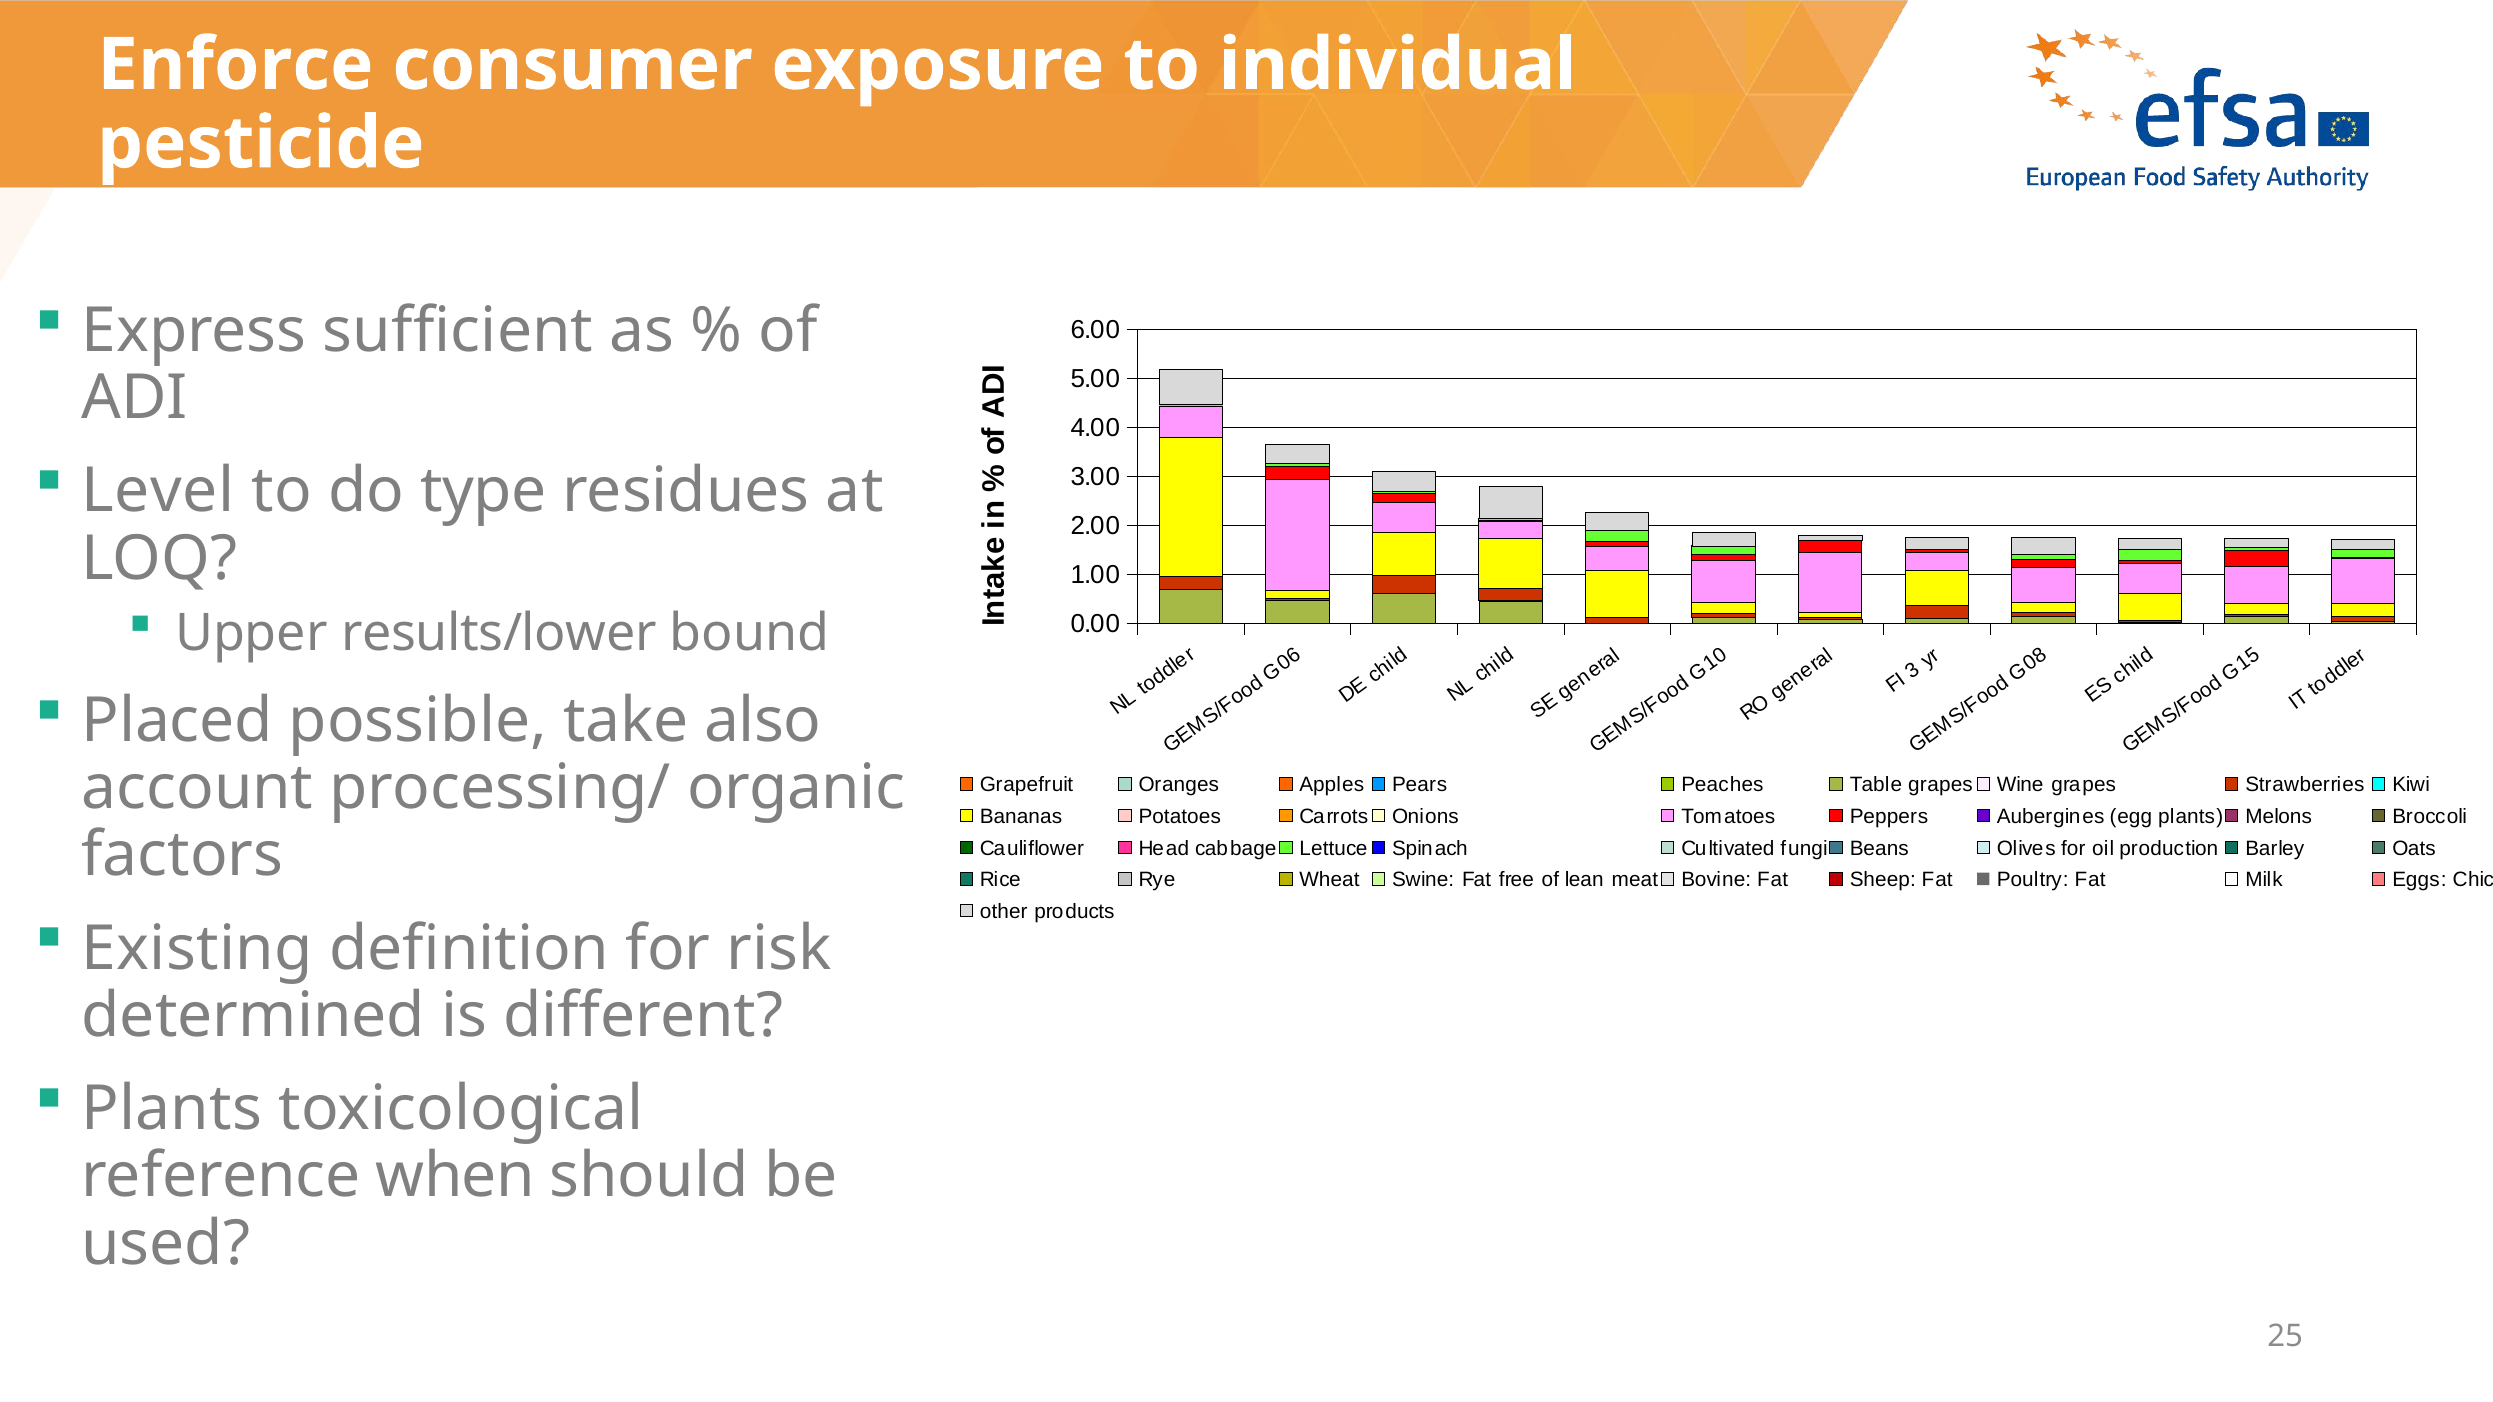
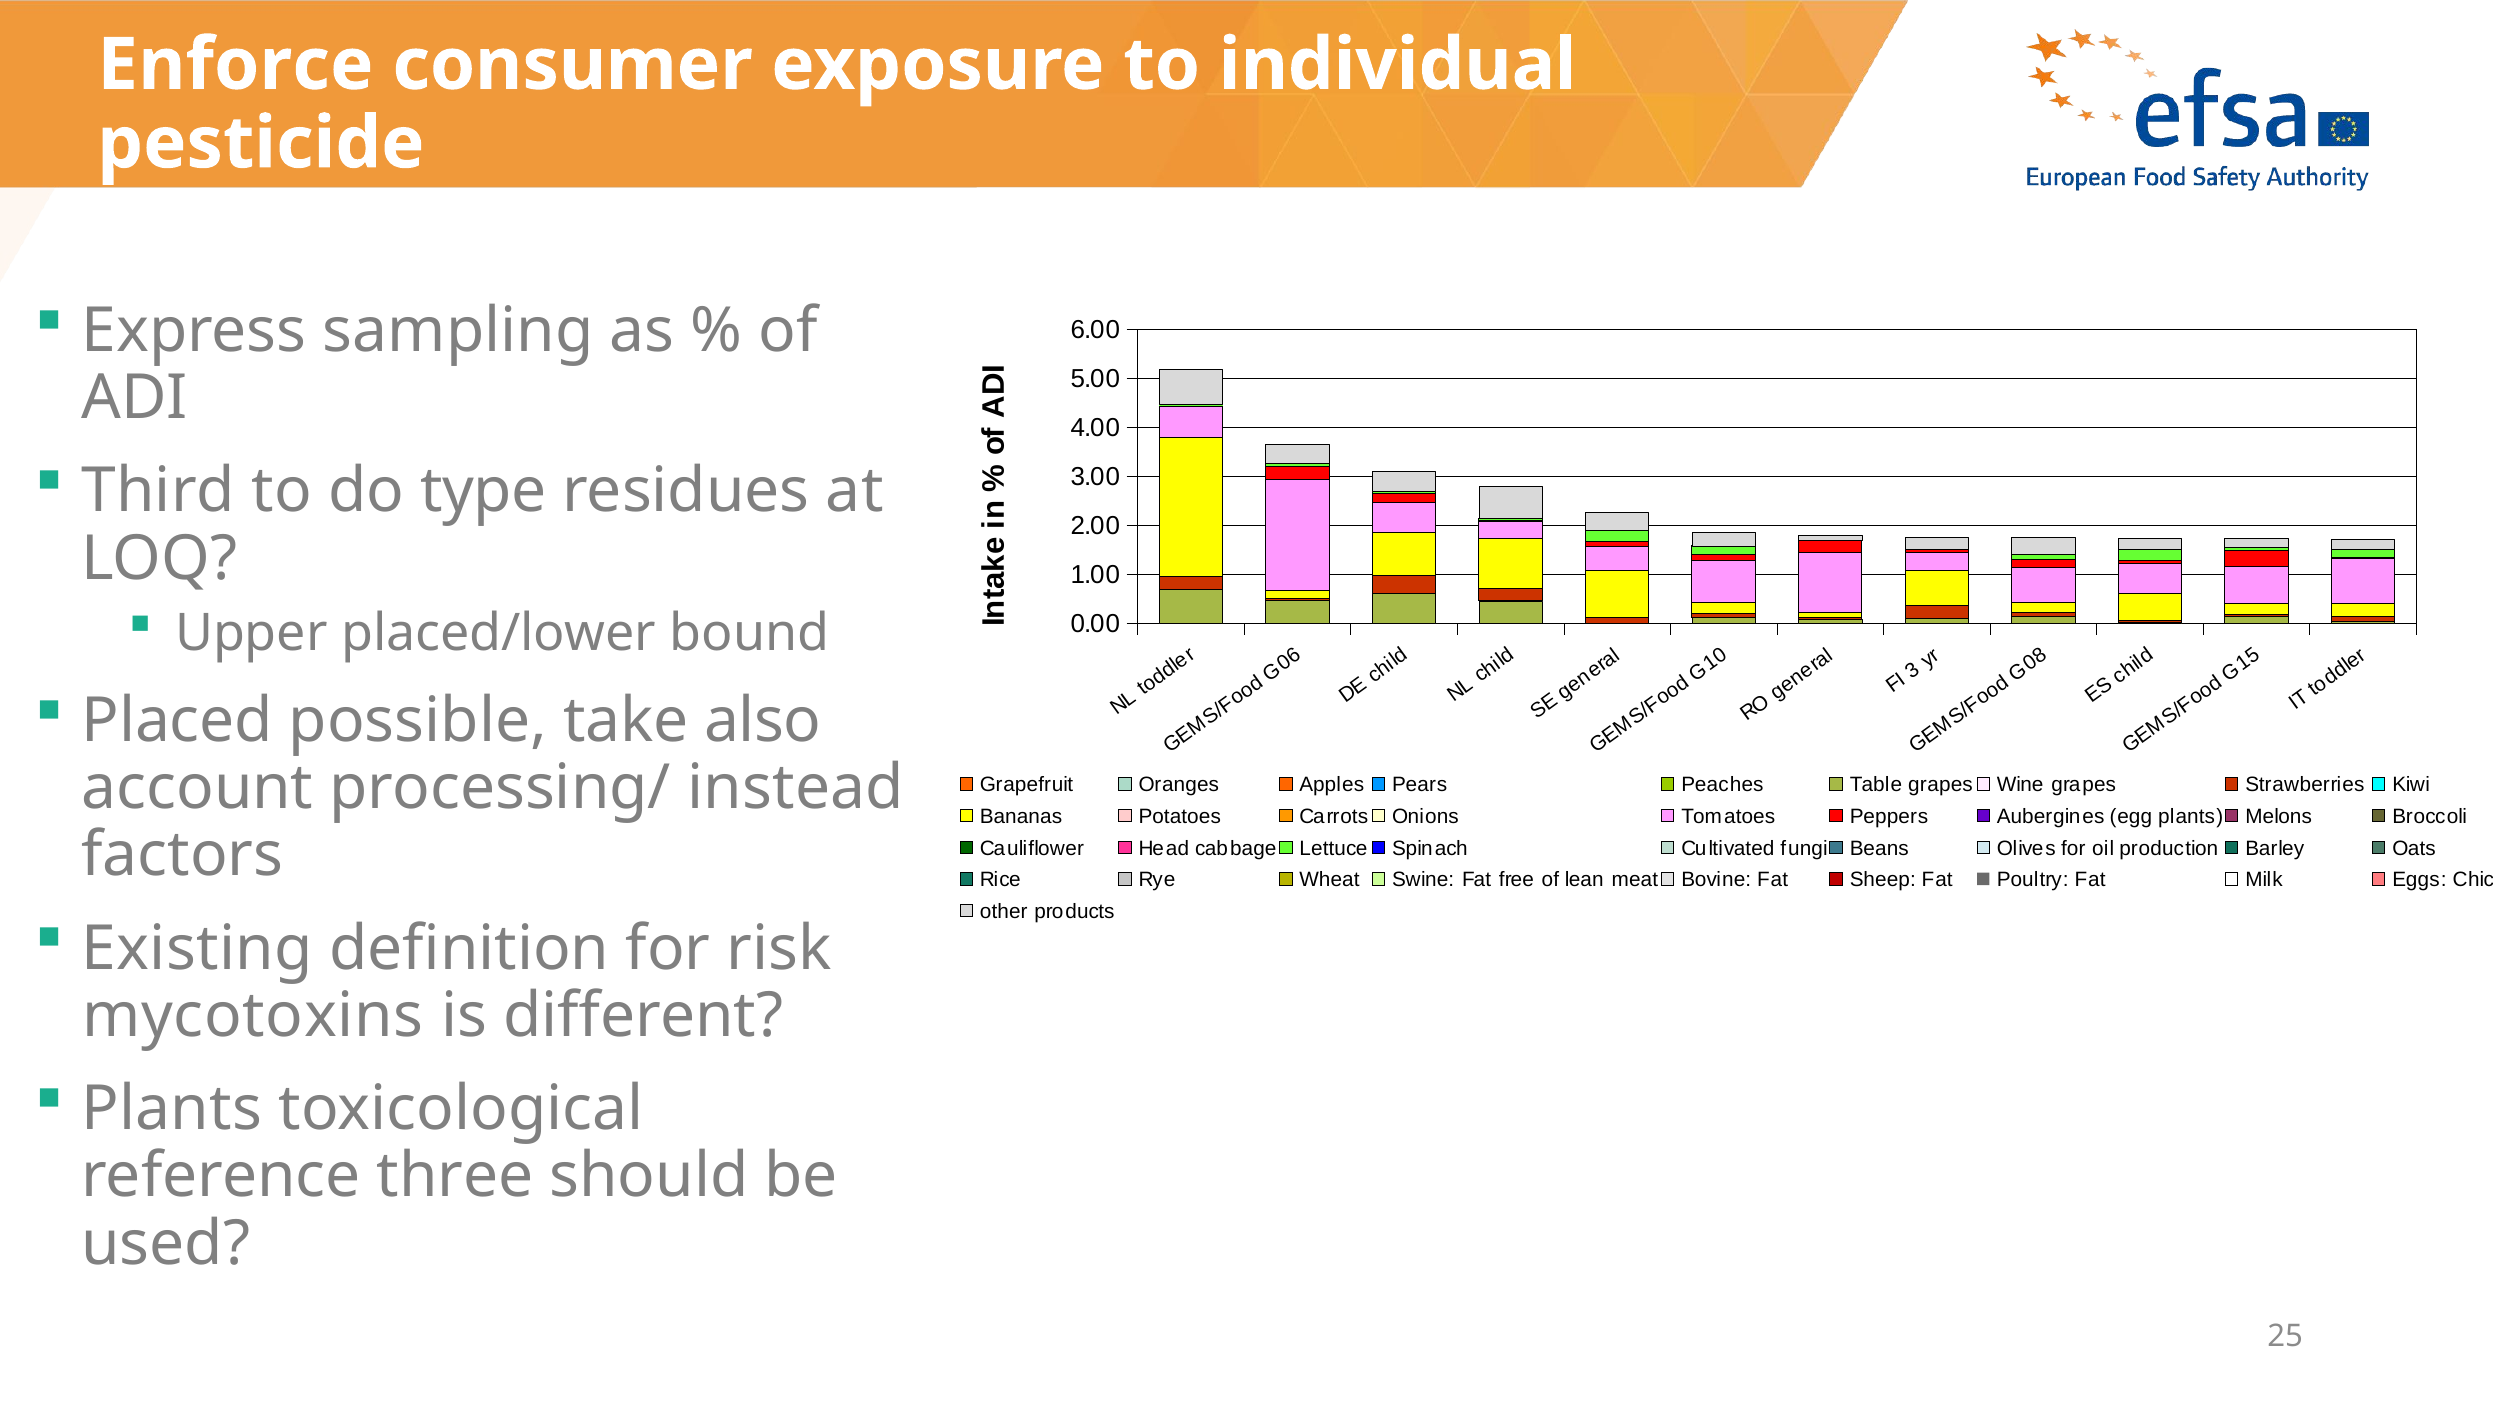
sufficient: sufficient -> sampling
Level: Level -> Third
results/lower: results/lower -> placed/lower
organic: organic -> instead
determined: determined -> mycotoxins
when: when -> three
